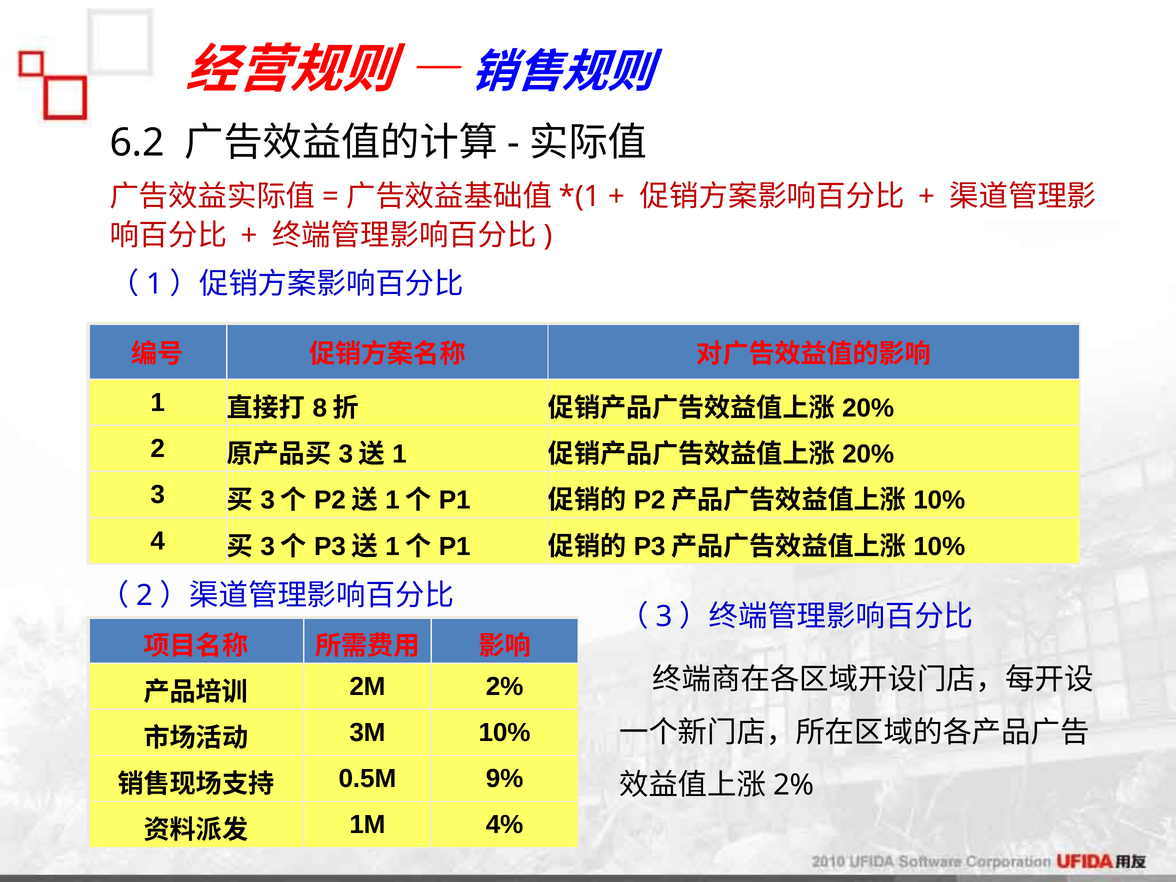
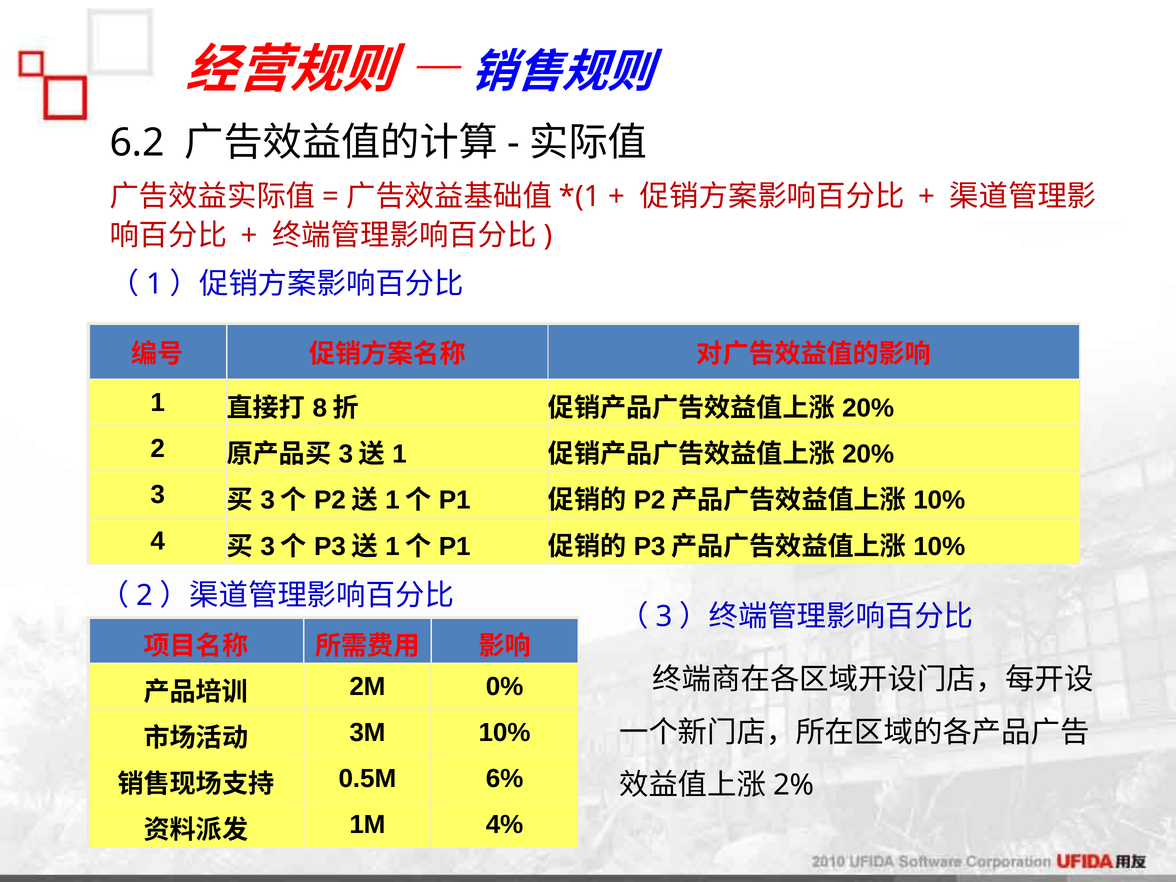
2%: 2% -> 0%
9%: 9% -> 6%
